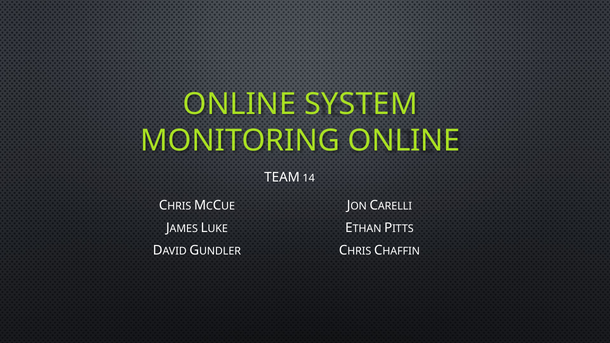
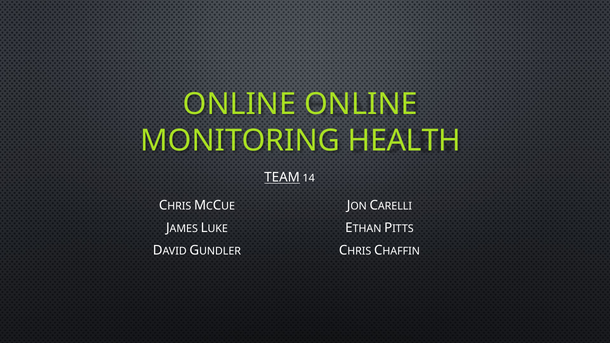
ONLINE SYSTEM: SYSTEM -> ONLINE
MONITORING ONLINE: ONLINE -> HEALTH
TEAM underline: none -> present
